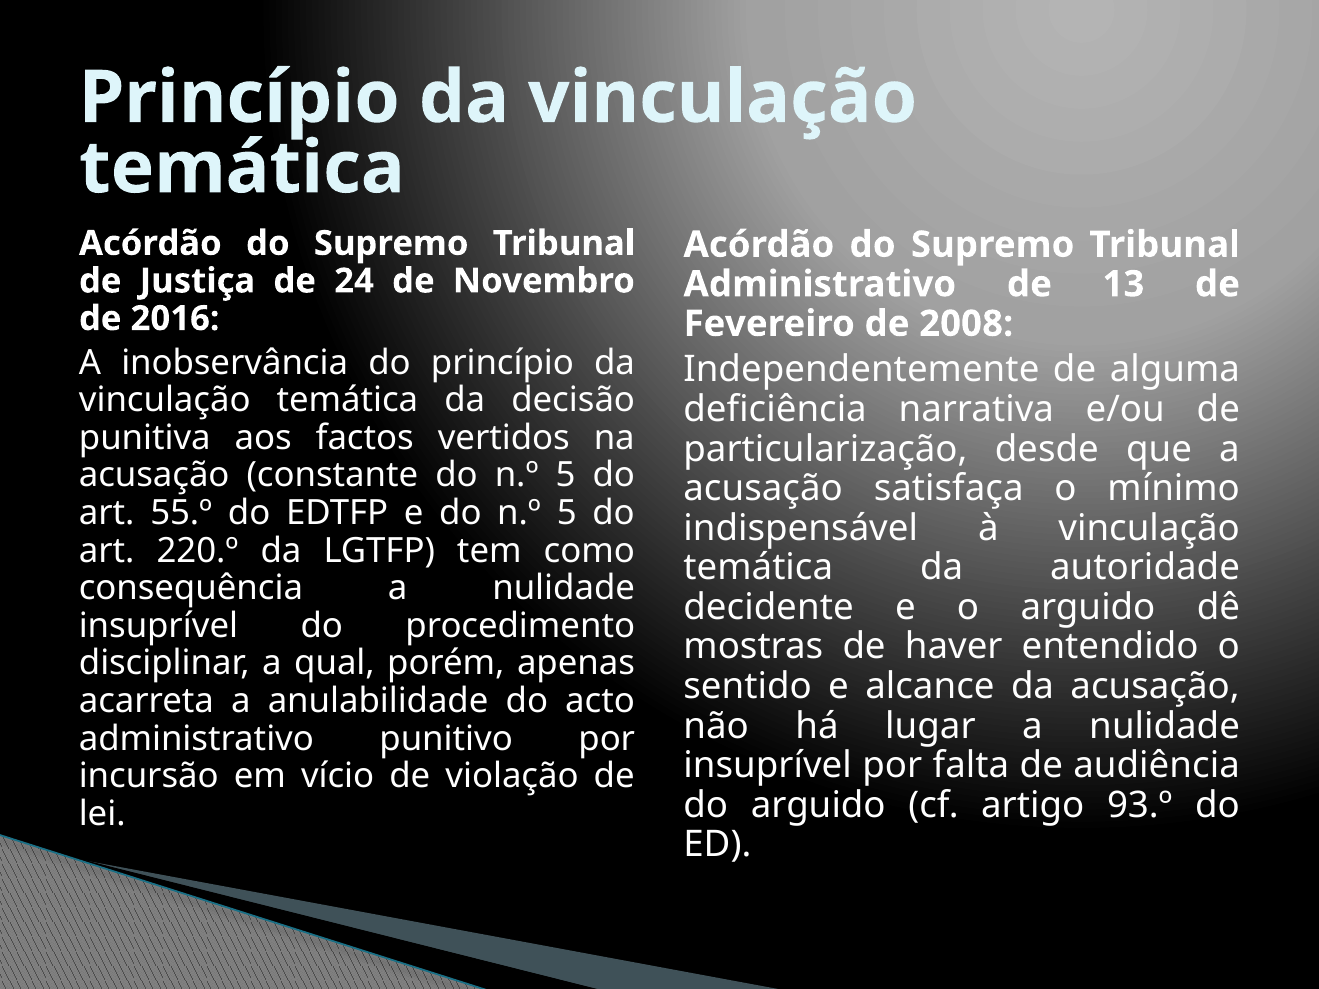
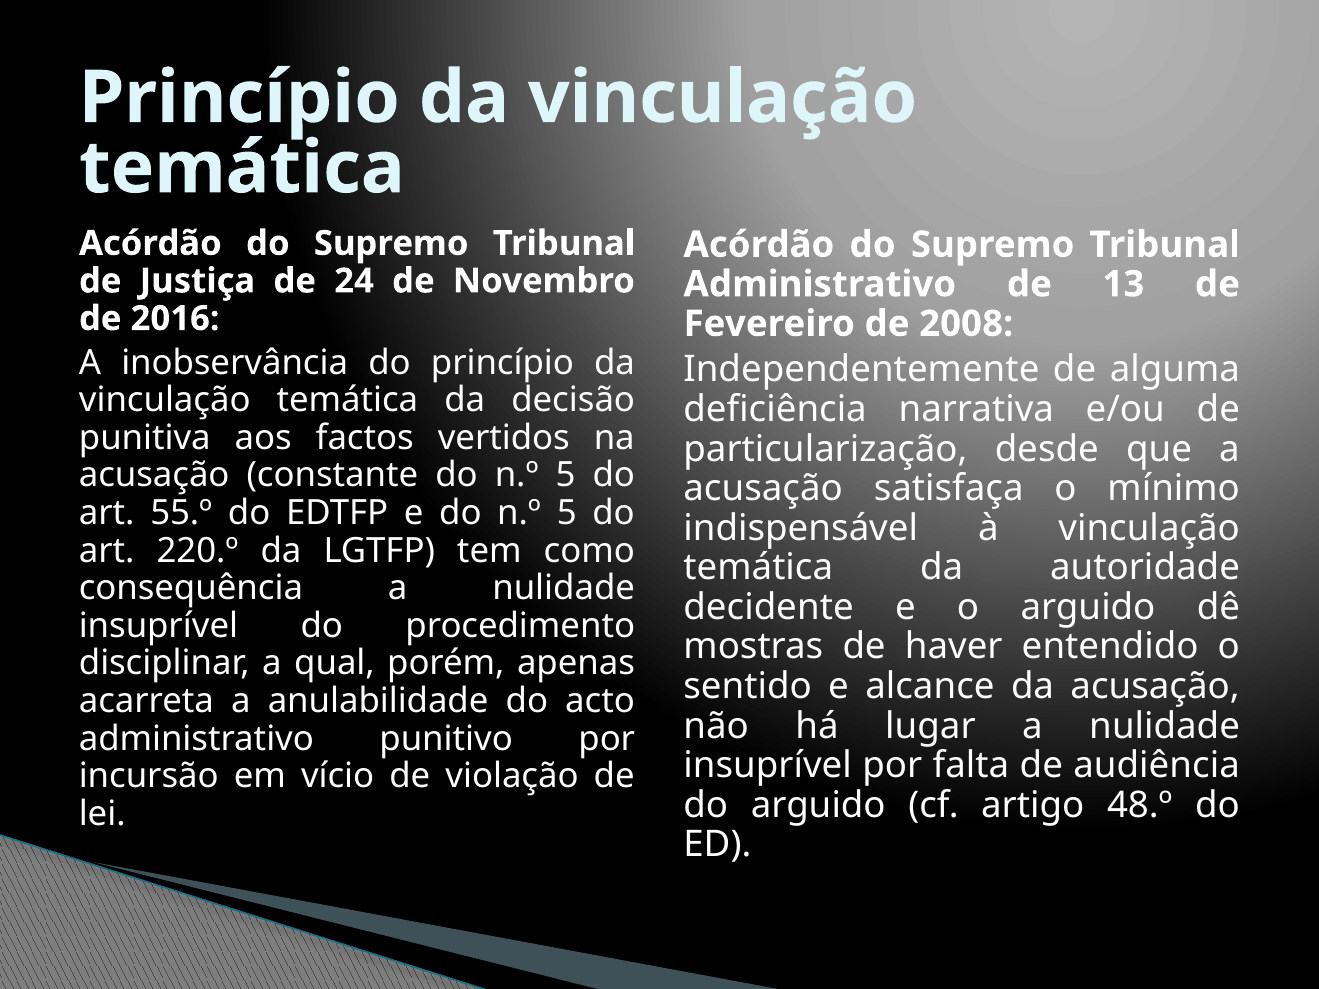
93.º: 93.º -> 48.º
